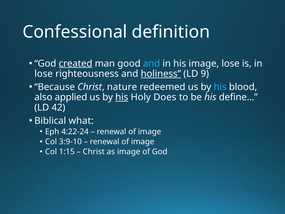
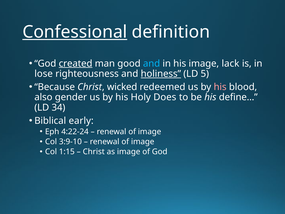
Confessional underline: none -> present
image lose: lose -> lack
9: 9 -> 5
nature: nature -> wicked
his at (220, 87) colour: light blue -> pink
applied: applied -> gender
his at (122, 97) underline: present -> none
42: 42 -> 34
what: what -> early
